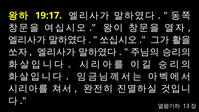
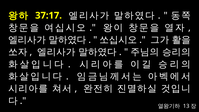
19:17: 19:17 -> 37:17
